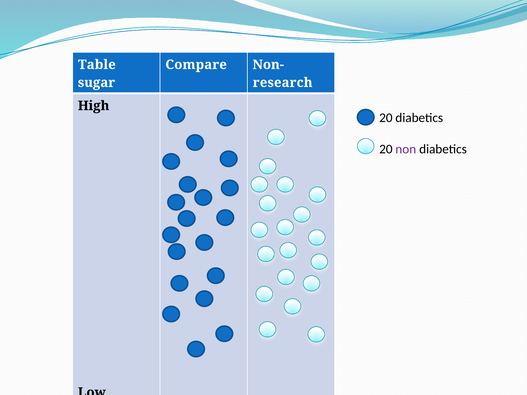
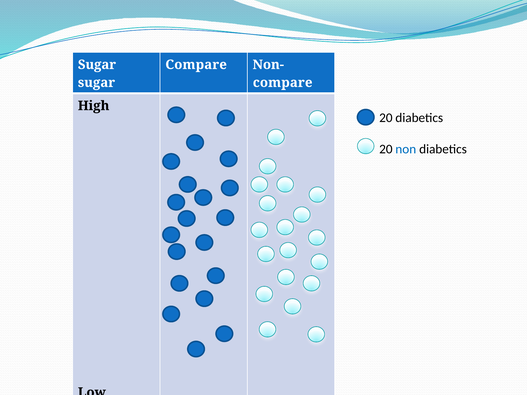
Table at (97, 65): Table -> Sugar
research at (283, 83): research -> compare
non colour: purple -> blue
